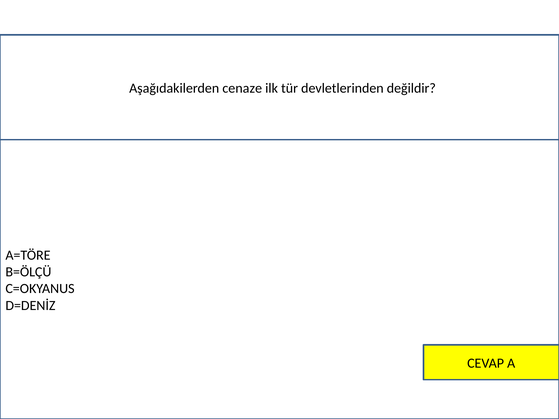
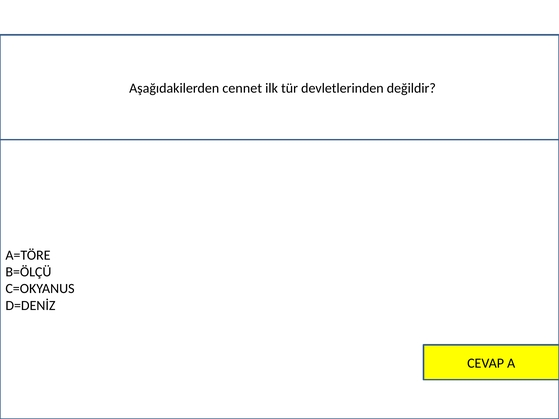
cenaze: cenaze -> cennet
